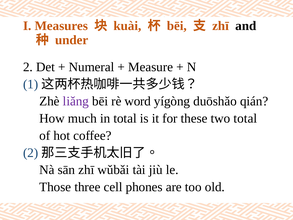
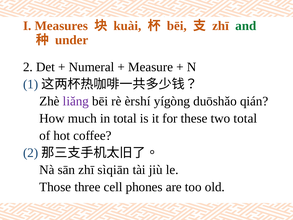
and colour: black -> green
word: word -> èrshí
wǔbǎi: wǔbǎi -> sìqiān
